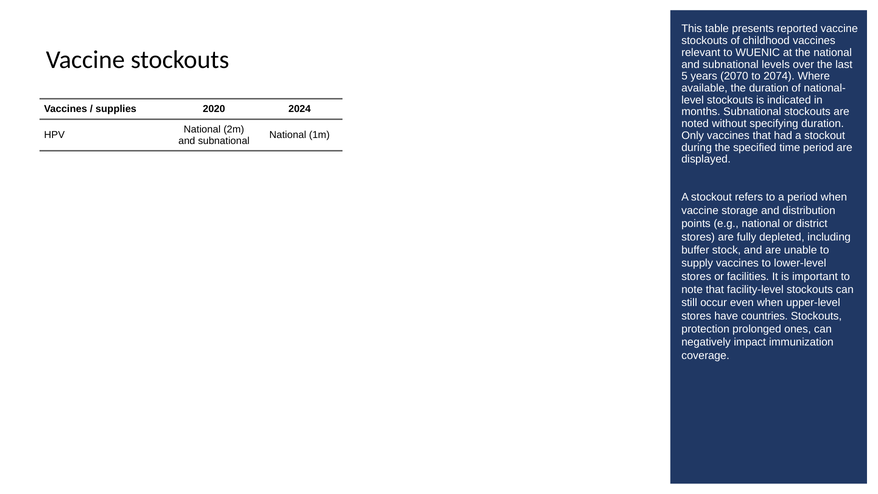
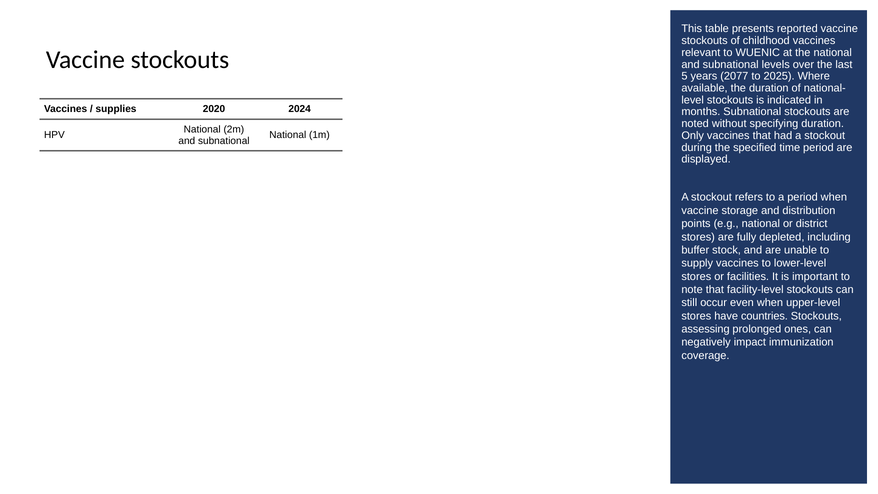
2070: 2070 -> 2077
2074: 2074 -> 2025
protection: protection -> assessing
